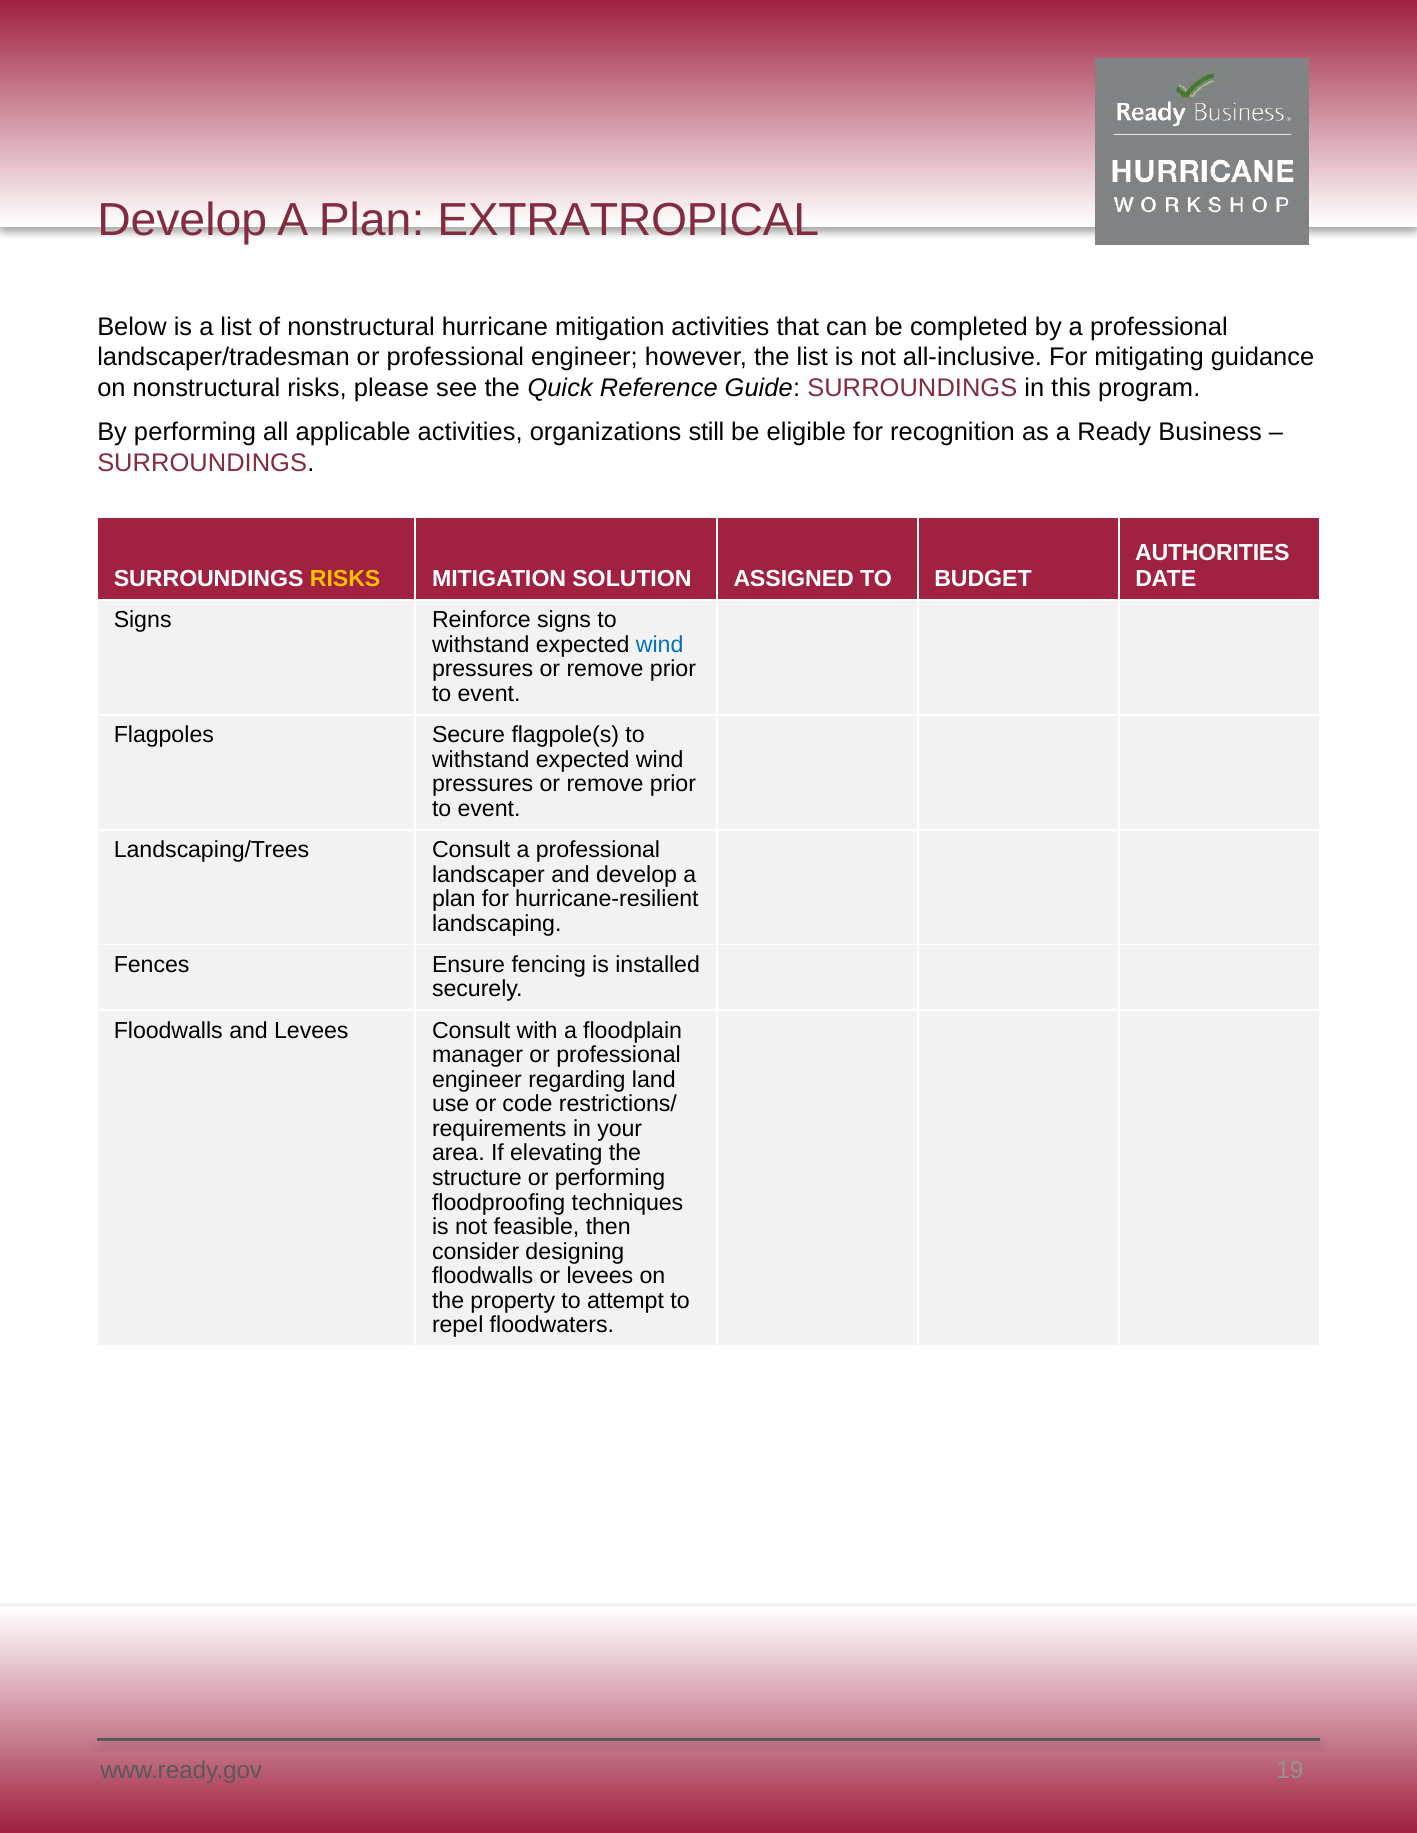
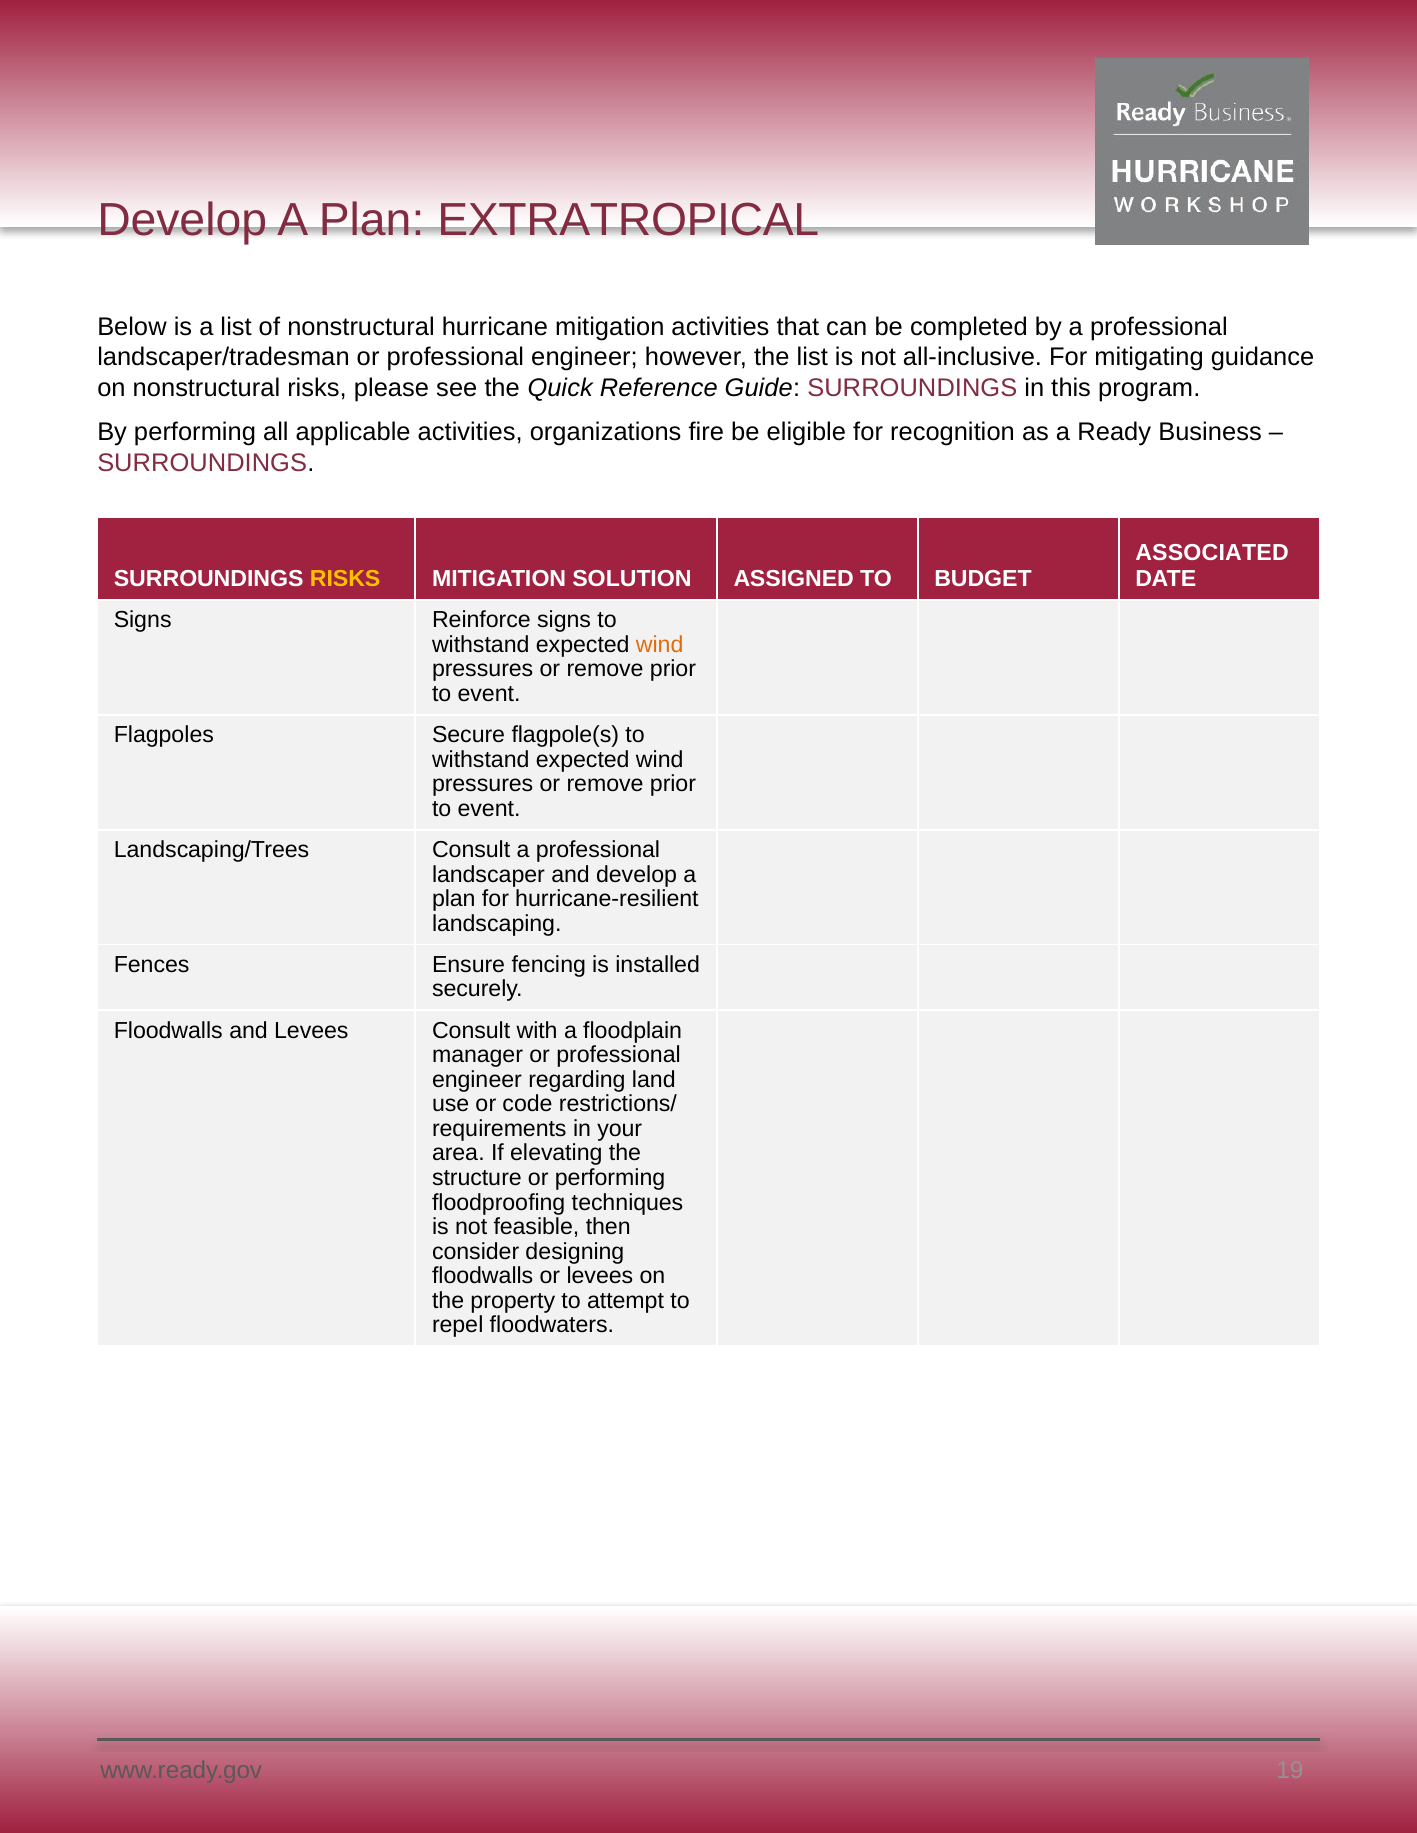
still: still -> fire
AUTHORITIES: AUTHORITIES -> ASSOCIATED
wind at (660, 645) colour: blue -> orange
